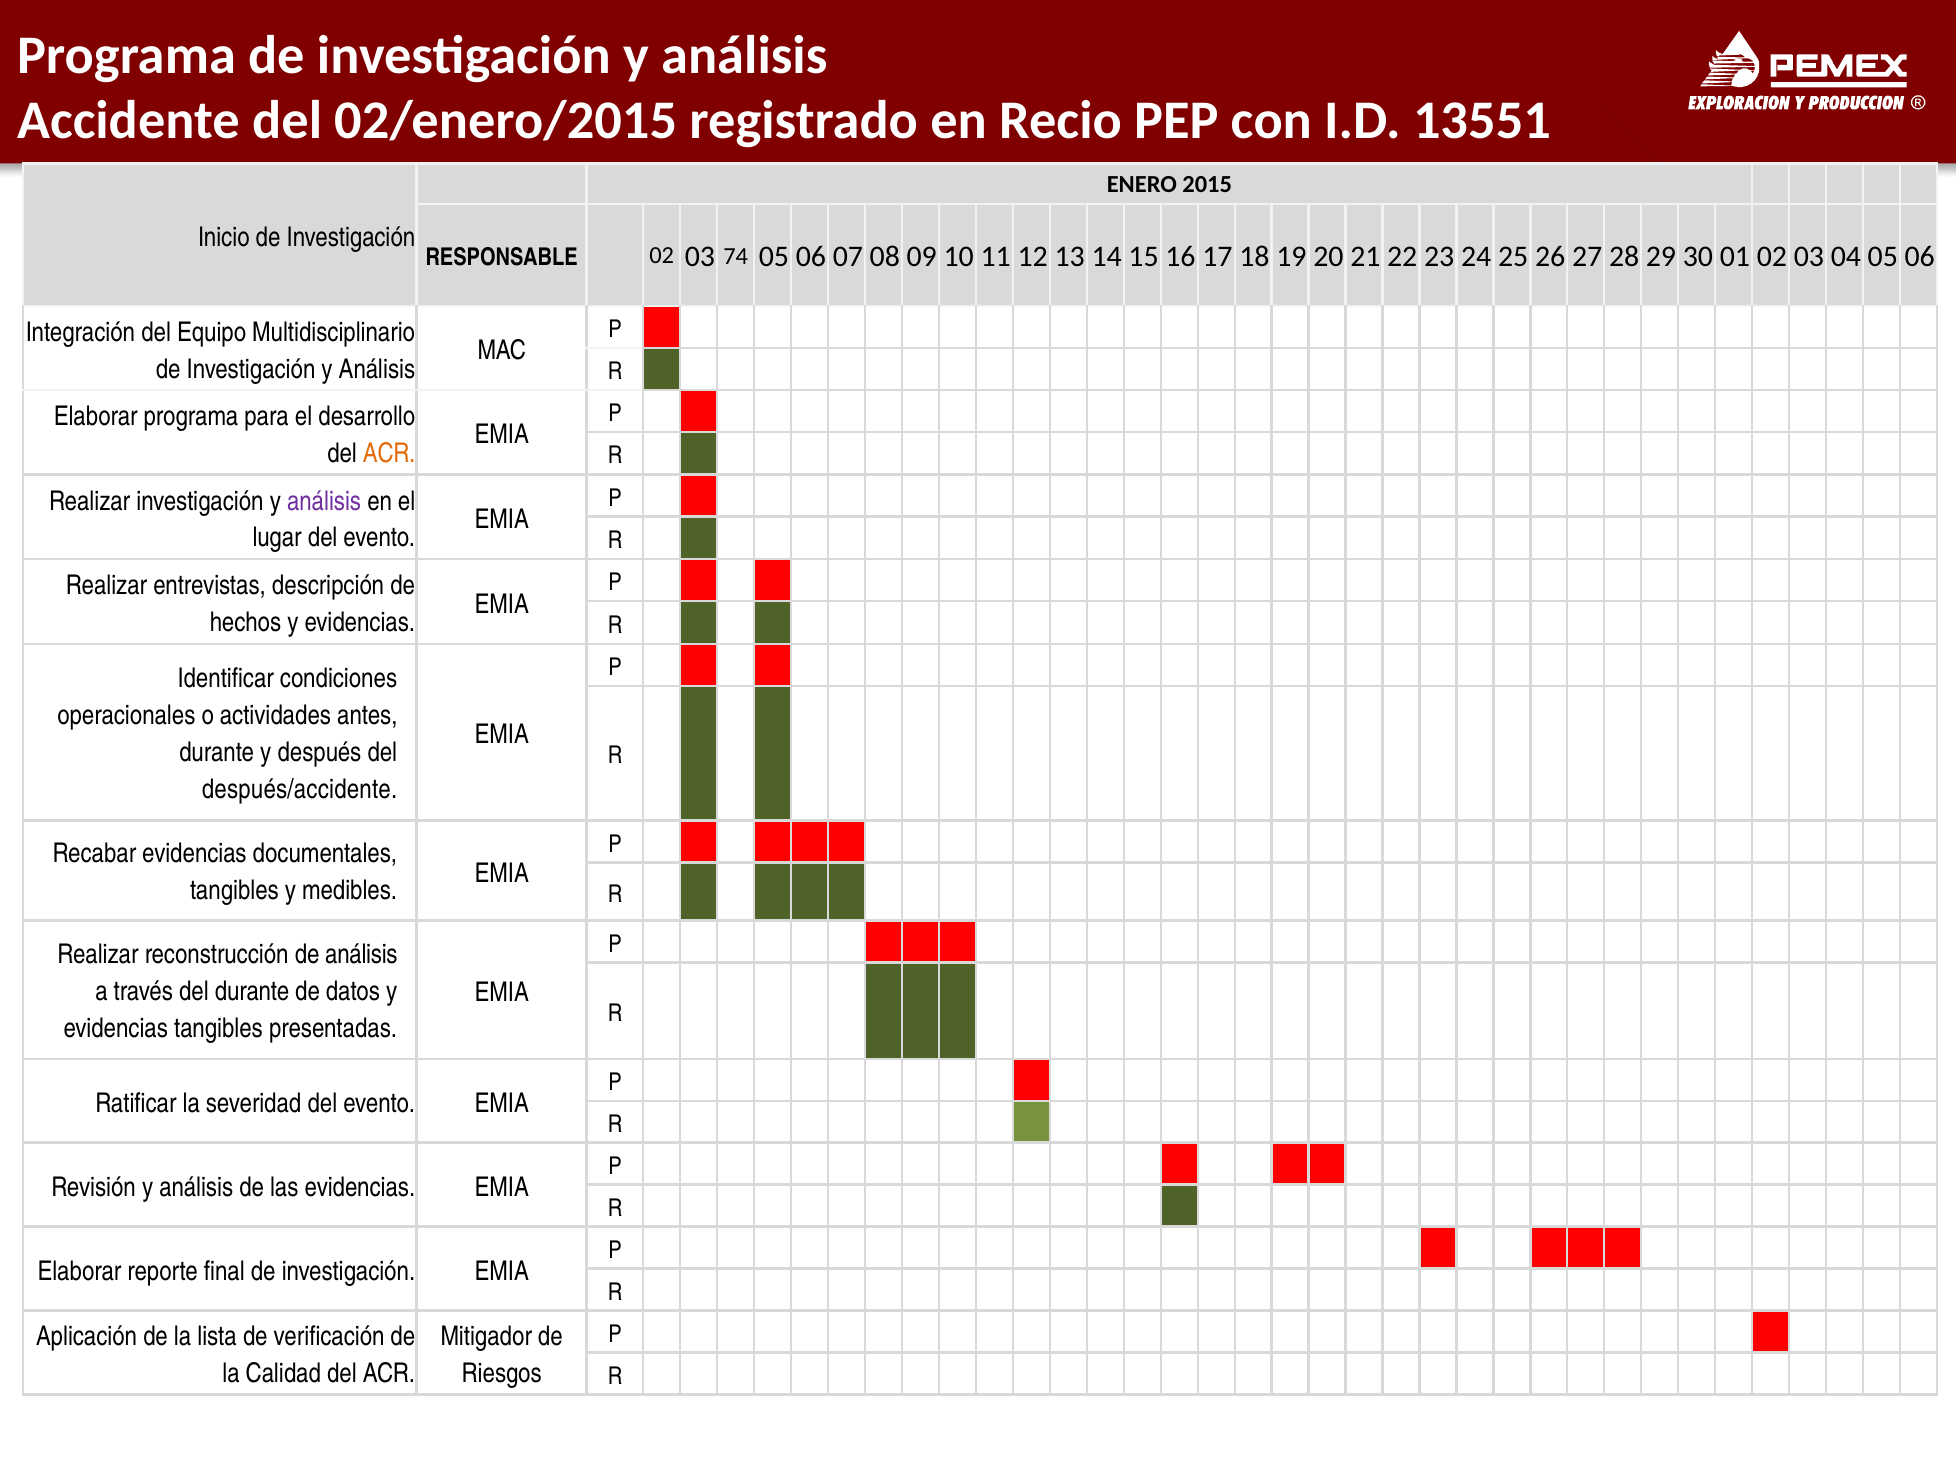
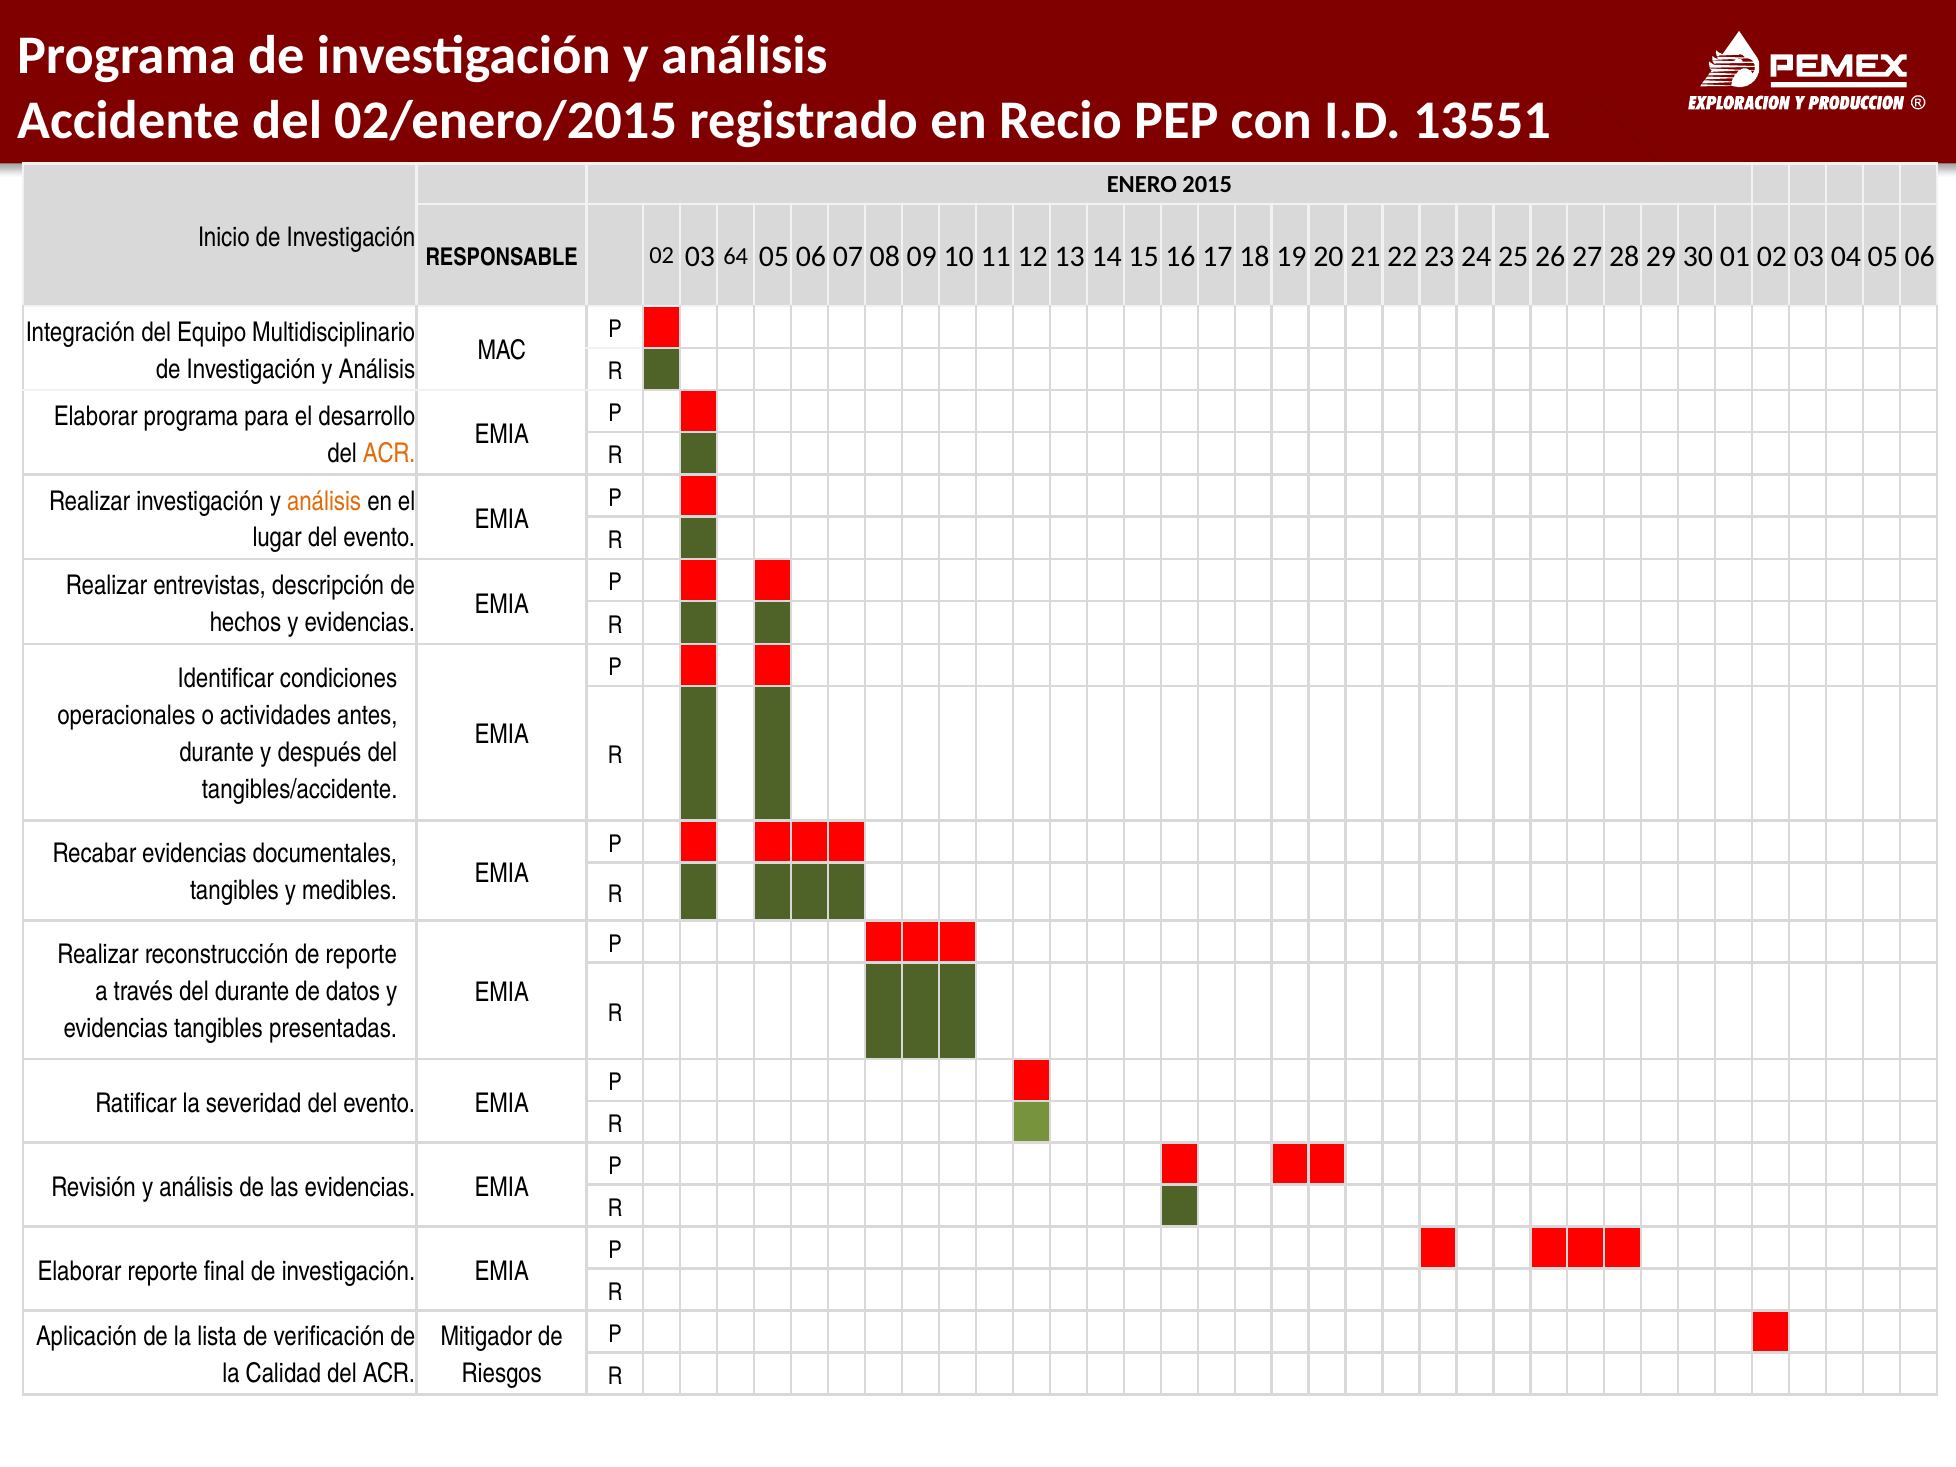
74: 74 -> 64
análisis at (324, 501) colour: purple -> orange
después/accidente: después/accidente -> tangibles/accidente
de análisis: análisis -> reporte
